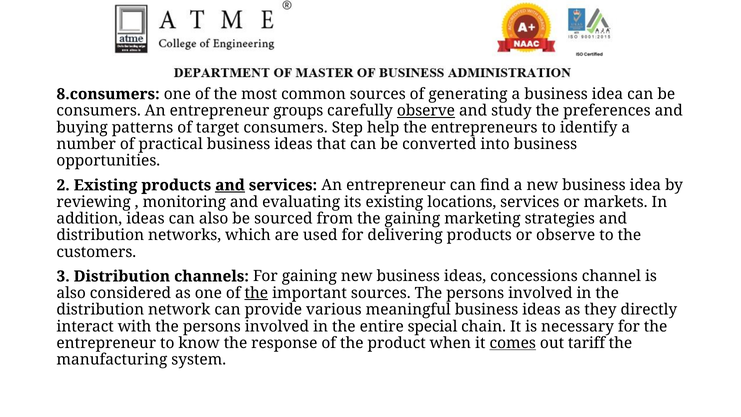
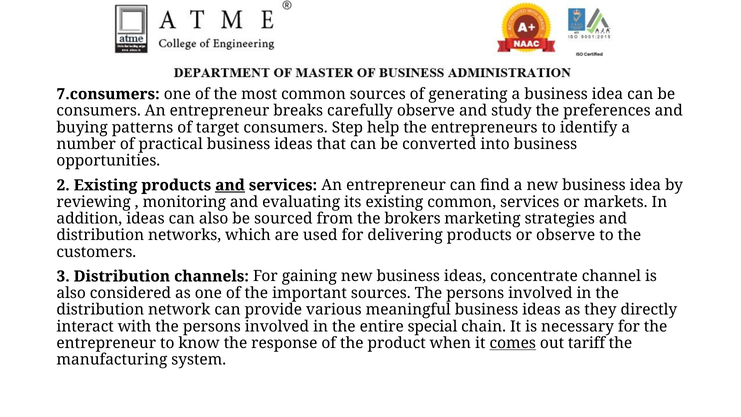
8.consumers: 8.consumers -> 7.consumers
groups: groups -> breaks
observe at (426, 111) underline: present -> none
existing locations: locations -> common
the gaining: gaining -> brokers
concessions: concessions -> concentrate
the at (256, 293) underline: present -> none
